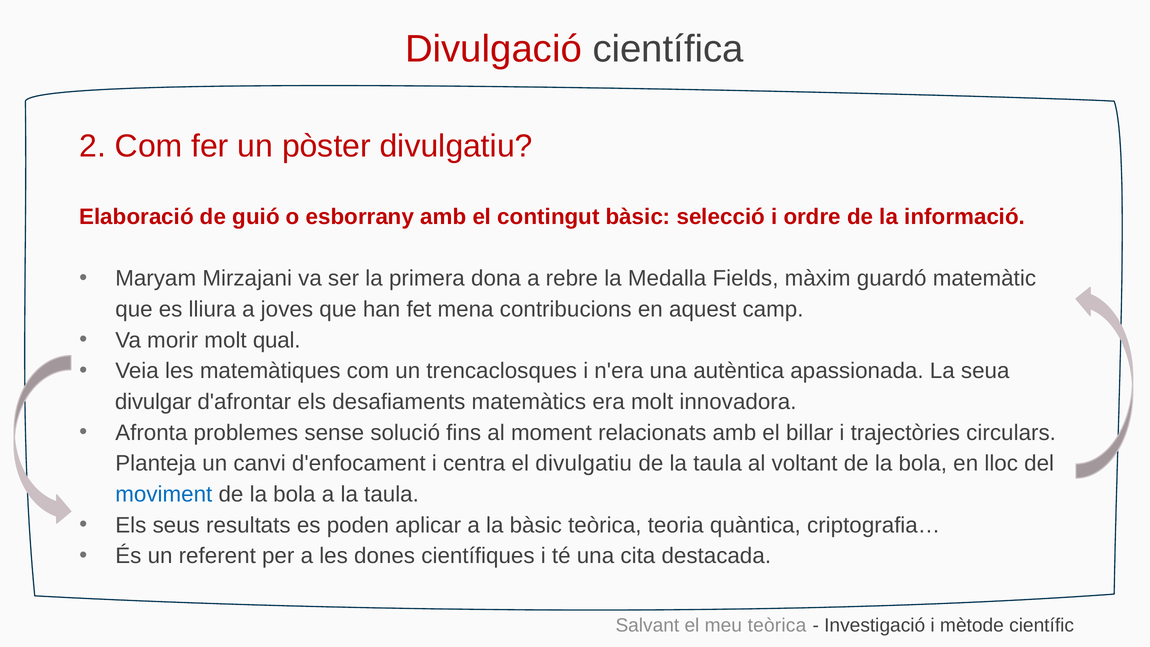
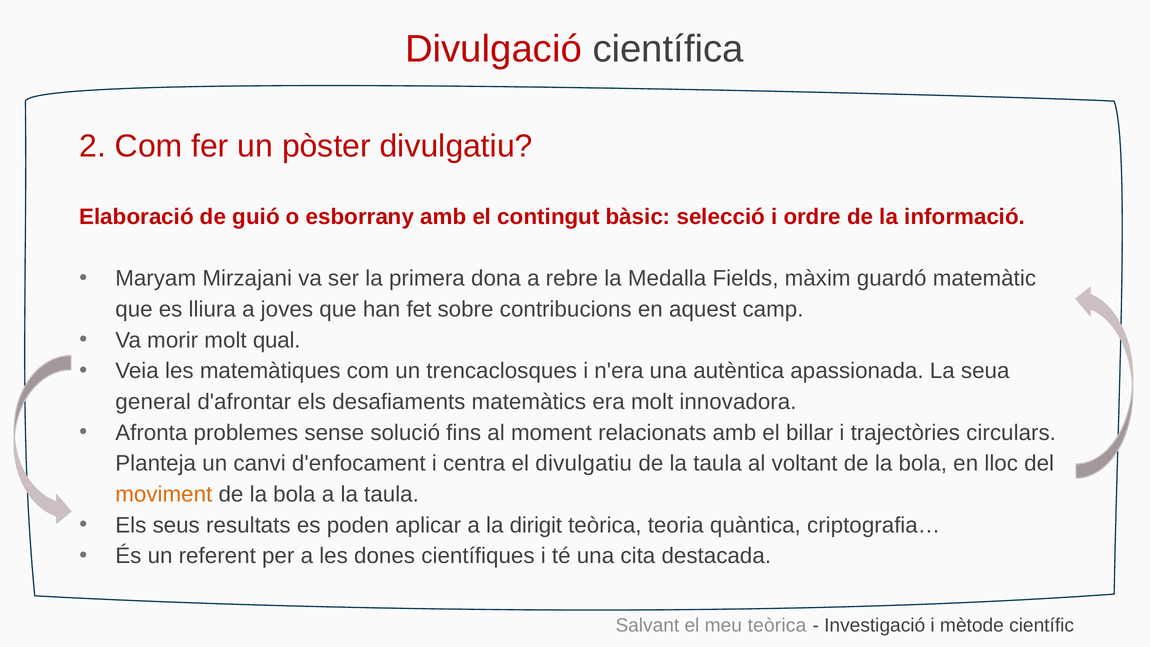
mena: mena -> sobre
divulgar: divulgar -> general
moviment colour: blue -> orange
la bàsic: bàsic -> dirigit
